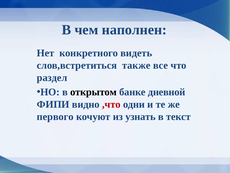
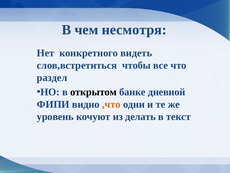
наполнен: наполнен -> несмотря
также: также -> чтобы
,что colour: red -> orange
первого: первого -> уровень
узнать: узнать -> делать
